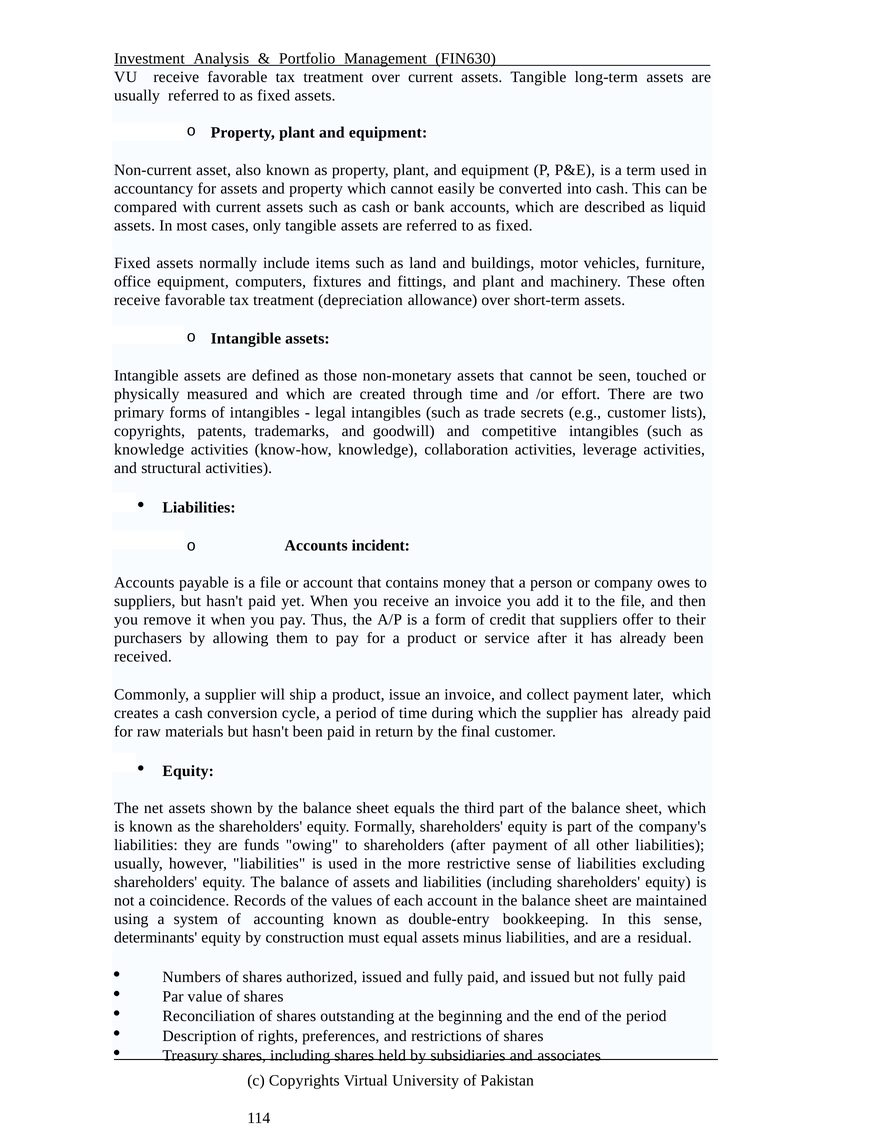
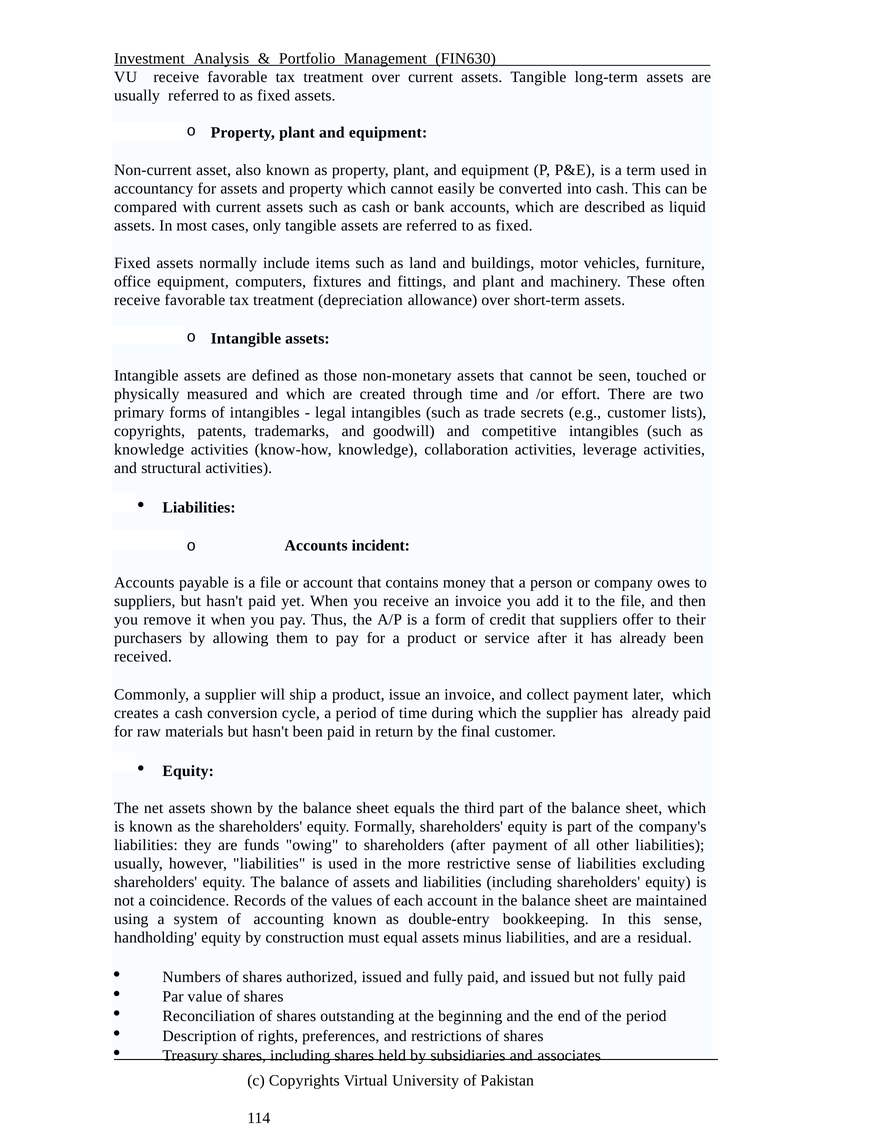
determinants: determinants -> handholding
